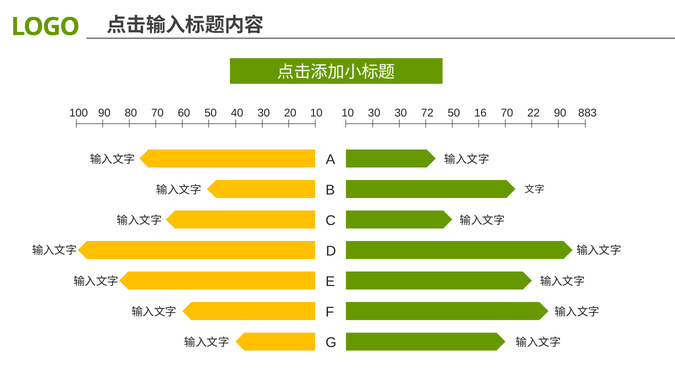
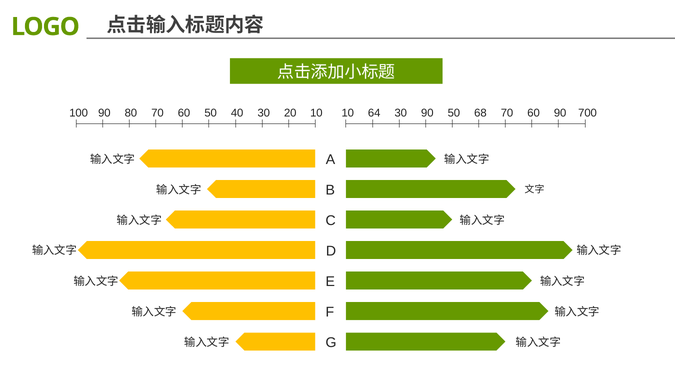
10 30: 30 -> 64
30 72: 72 -> 90
16: 16 -> 68
70 22: 22 -> 60
883: 883 -> 700
